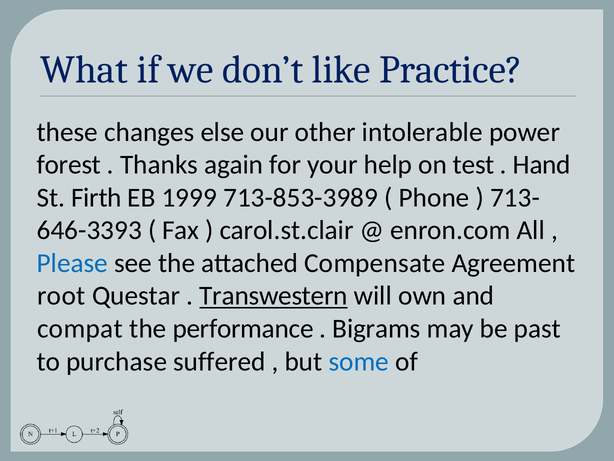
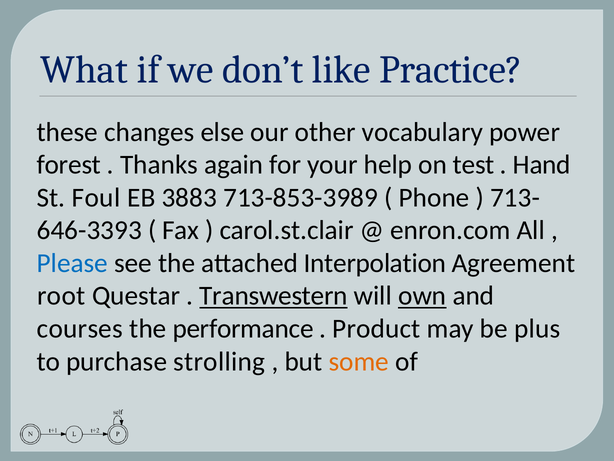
intolerable: intolerable -> vocabulary
Firth: Firth -> Foul
1999: 1999 -> 3883
Compensate: Compensate -> Interpolation
own underline: none -> present
compat: compat -> courses
Bigrams: Bigrams -> Product
past: past -> plus
suffered: suffered -> strolling
some colour: blue -> orange
